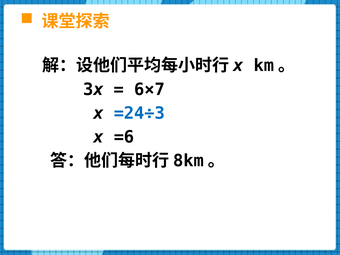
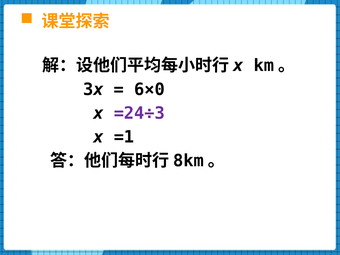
6×7: 6×7 -> 6×0
=24÷3 colour: blue -> purple
=6: =6 -> =1
